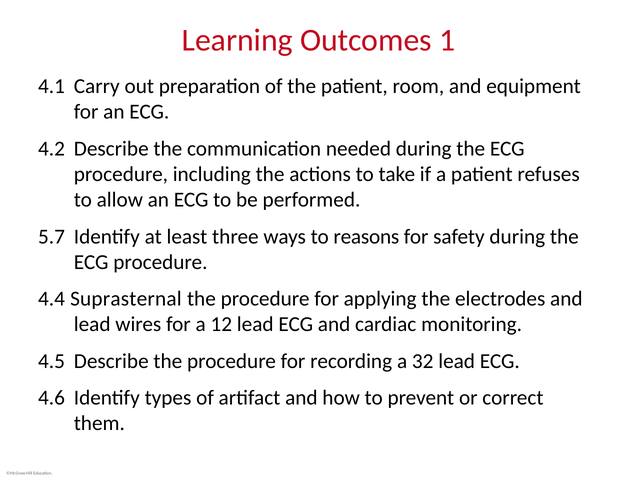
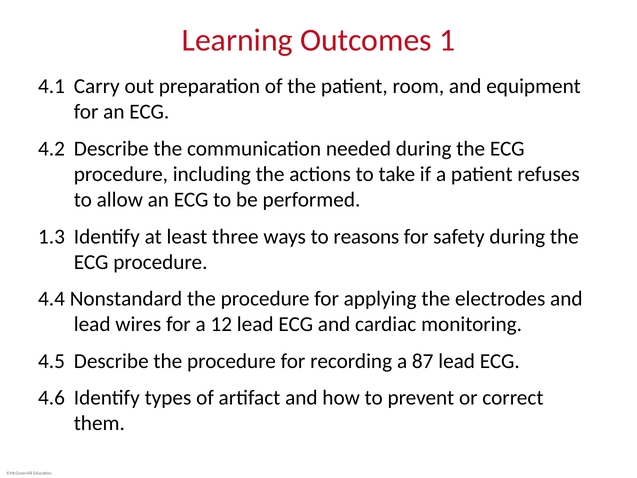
5.7: 5.7 -> 1.3
Suprasternal: Suprasternal -> Nonstandard
32: 32 -> 87
